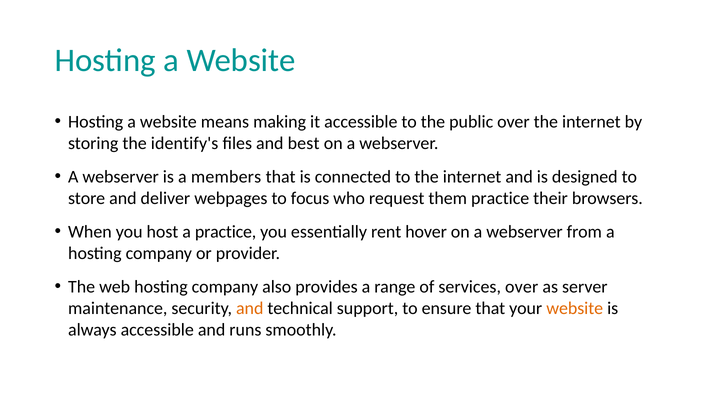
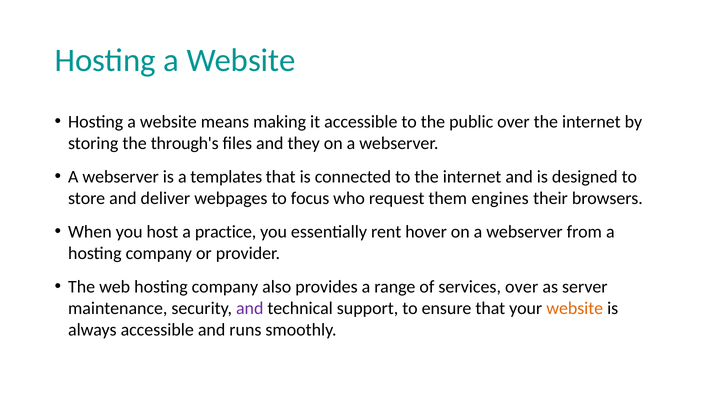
identify's: identify's -> through's
best: best -> they
members: members -> templates
them practice: practice -> engines
and at (250, 309) colour: orange -> purple
